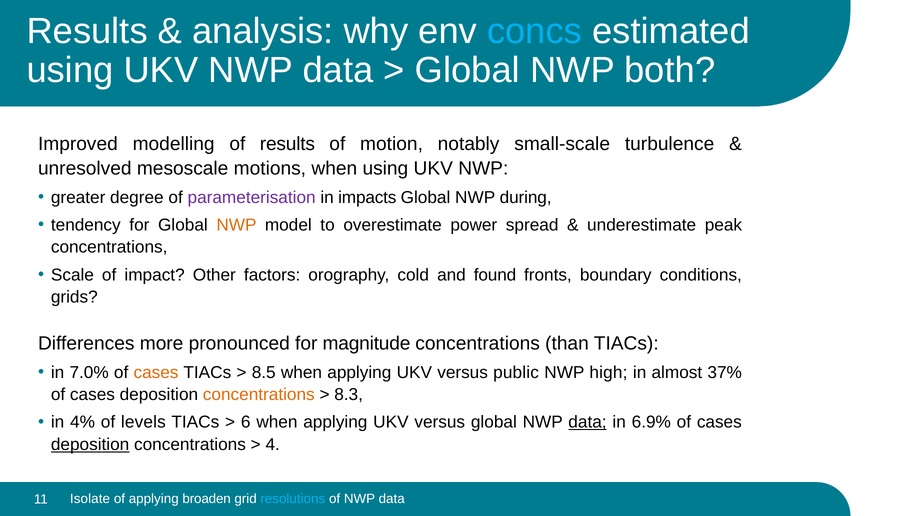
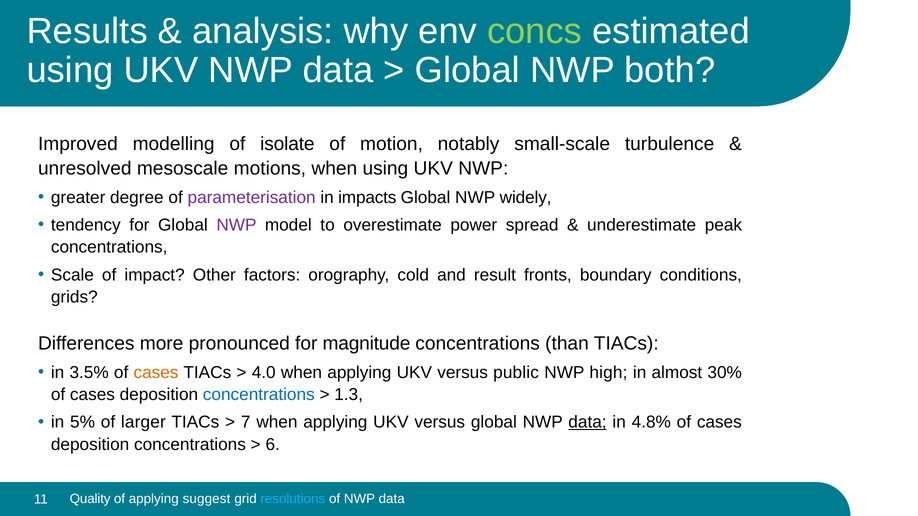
concs colour: light blue -> light green
of results: results -> isolate
during: during -> widely
NWP at (236, 225) colour: orange -> purple
found: found -> result
7.0%: 7.0% -> 3.5%
8.5: 8.5 -> 4.0
37%: 37% -> 30%
concentrations at (259, 395) colour: orange -> blue
8.3: 8.3 -> 1.3
4%: 4% -> 5%
levels: levels -> larger
6: 6 -> 7
6.9%: 6.9% -> 4.8%
deposition at (90, 445) underline: present -> none
4: 4 -> 6
Isolate: Isolate -> Quality
broaden: broaden -> suggest
